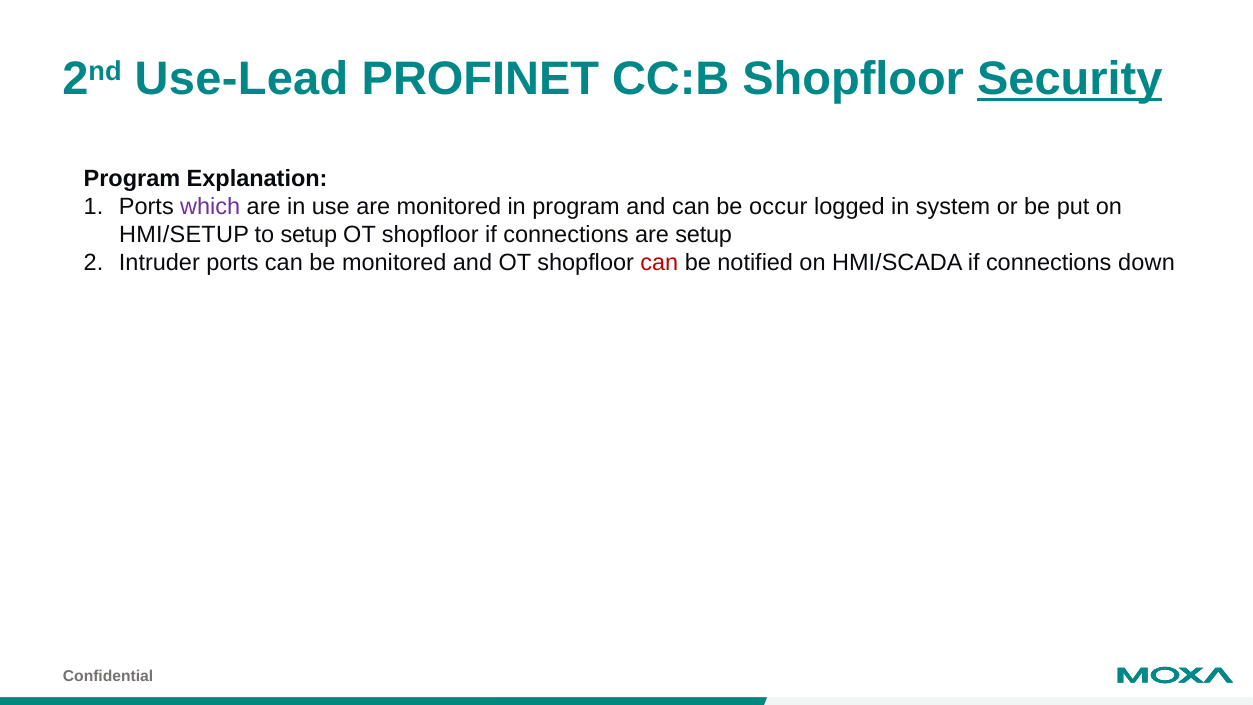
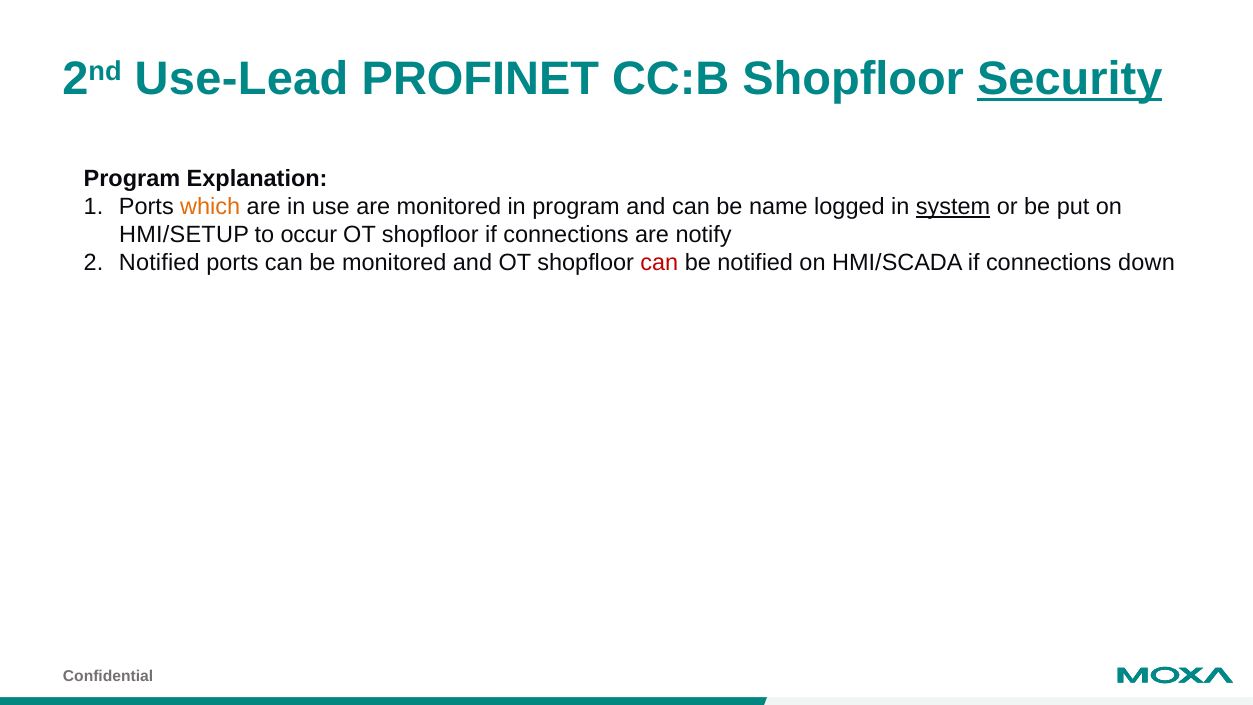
which colour: purple -> orange
occur: occur -> name
system underline: none -> present
to setup: setup -> occur
are setup: setup -> notify
Intruder at (159, 263): Intruder -> Notified
